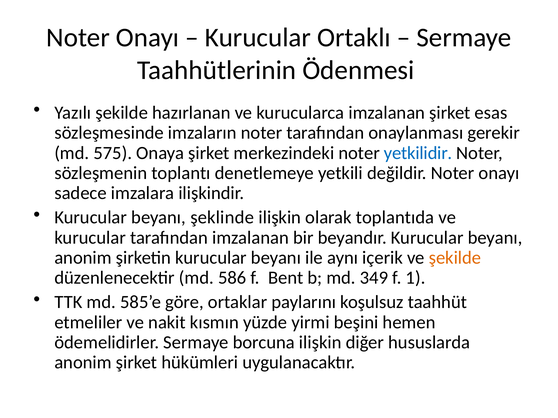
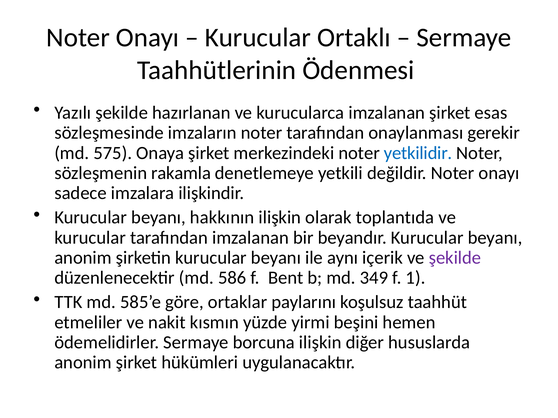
toplantı: toplantı -> rakamla
şeklinde: şeklinde -> hakkının
şekilde at (455, 258) colour: orange -> purple
